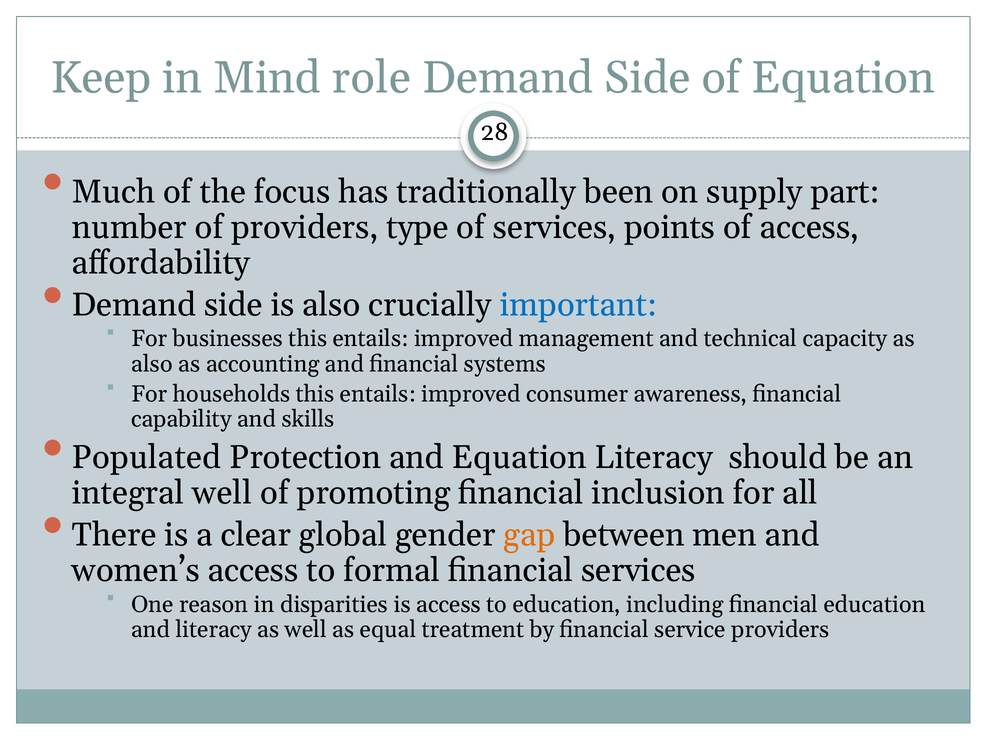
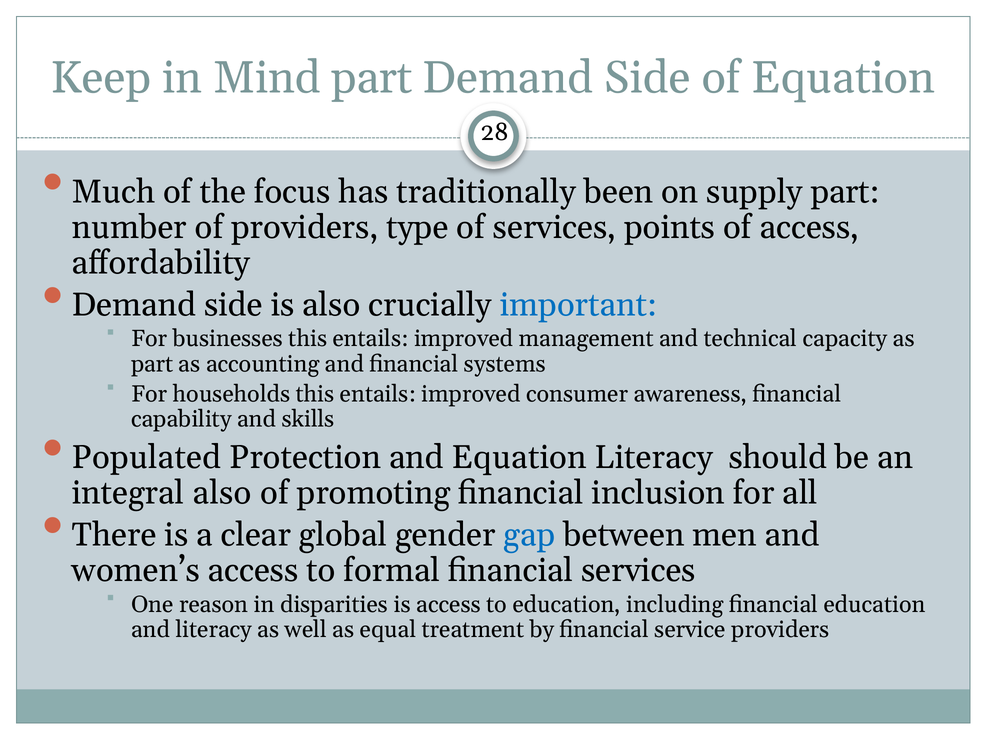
Mind role: role -> part
also at (152, 364): also -> part
integral well: well -> also
gap colour: orange -> blue
